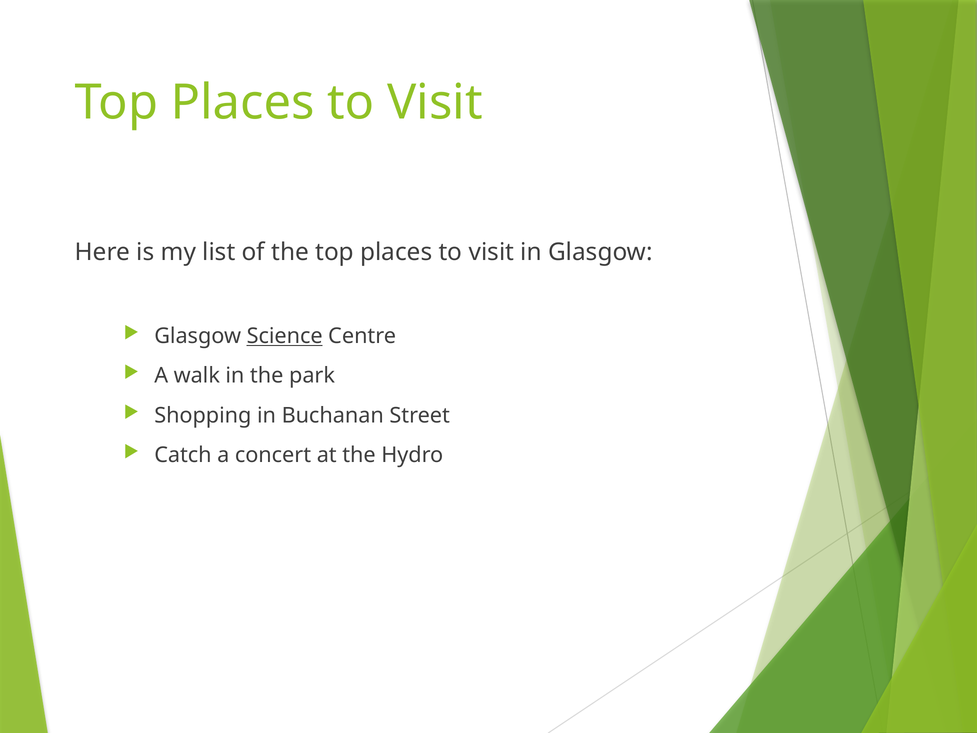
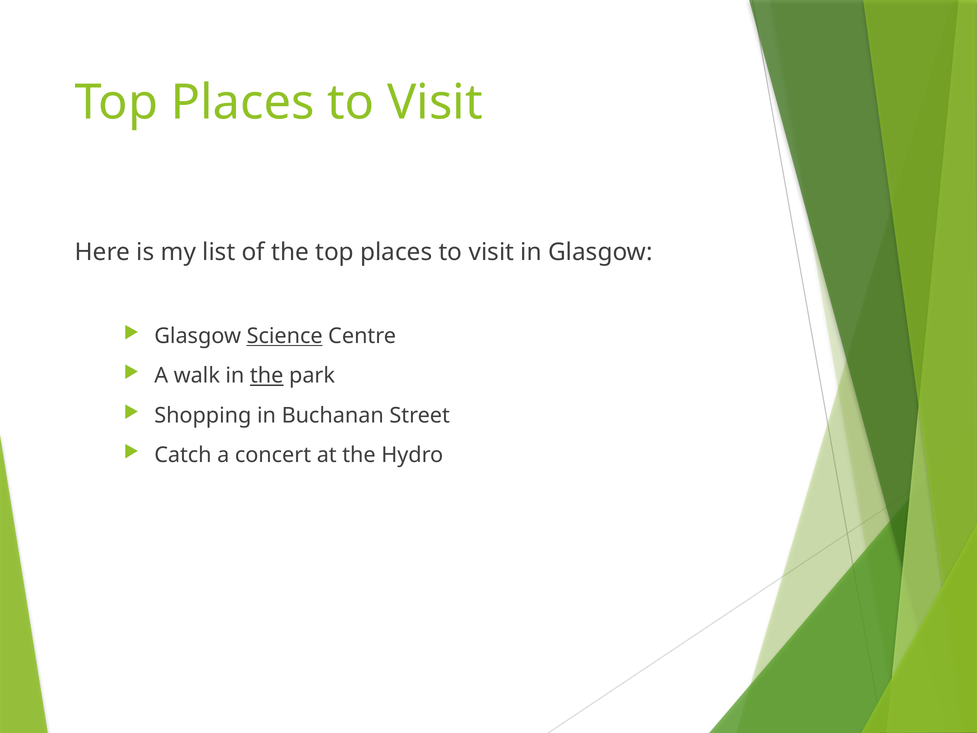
the at (267, 376) underline: none -> present
